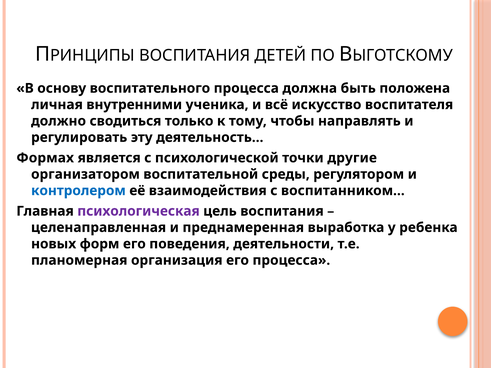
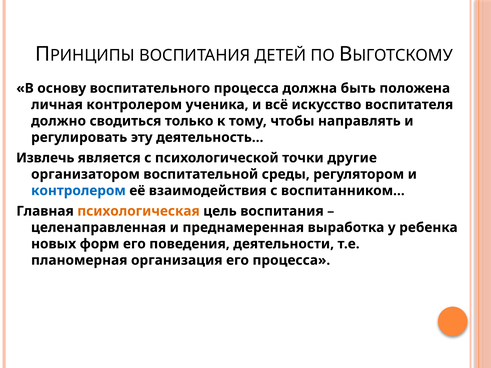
личная внутренними: внутренними -> контролером
Формах: Формах -> Извлечь
психологическая colour: purple -> orange
